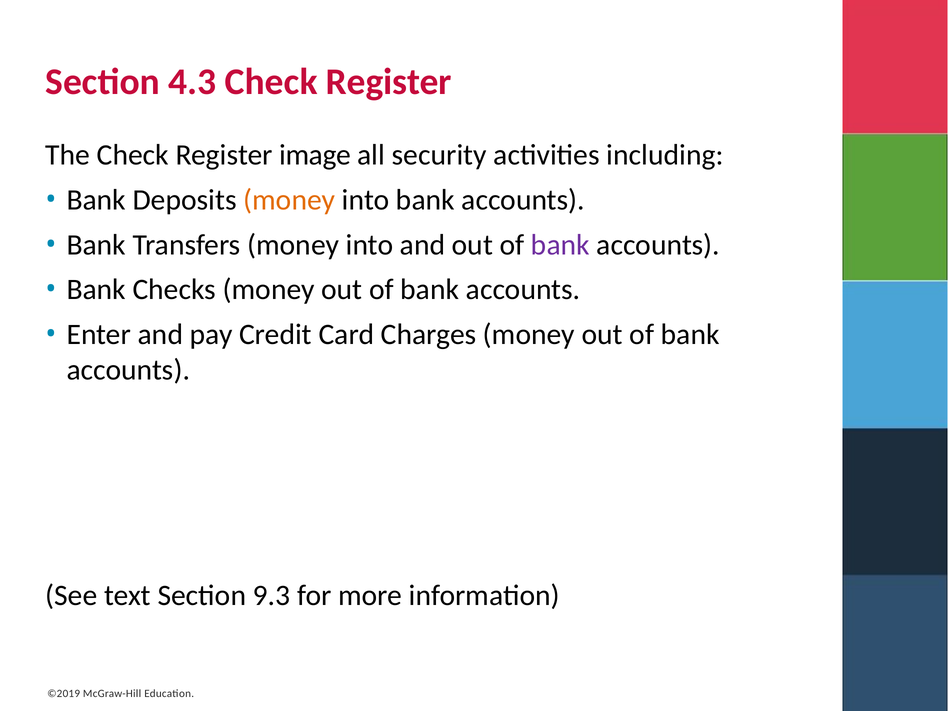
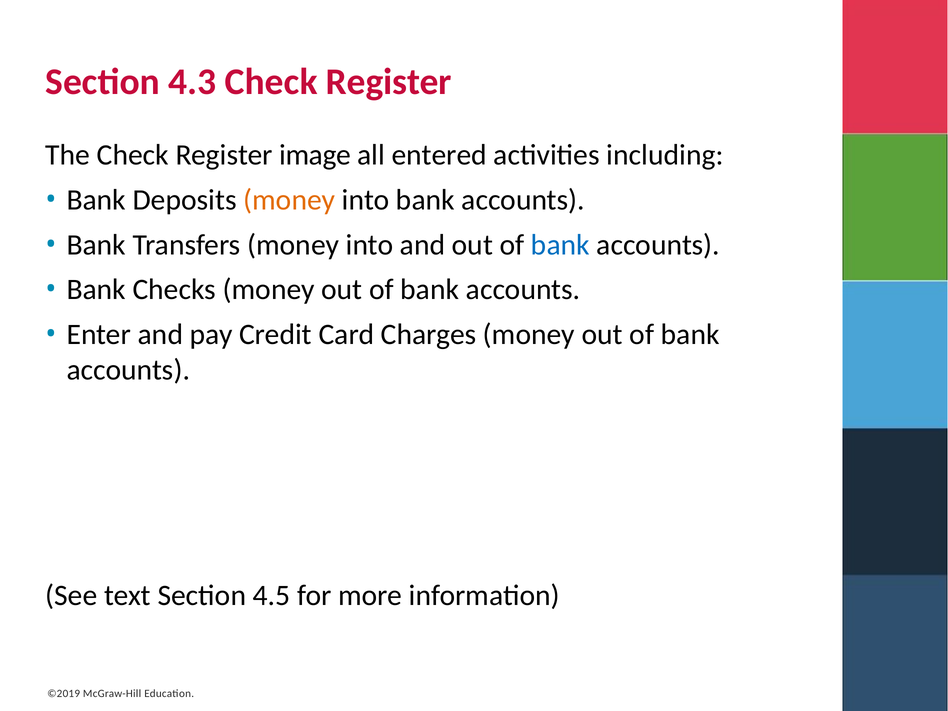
security: security -> entered
bank at (560, 245) colour: purple -> blue
9.3: 9.3 -> 4.5
